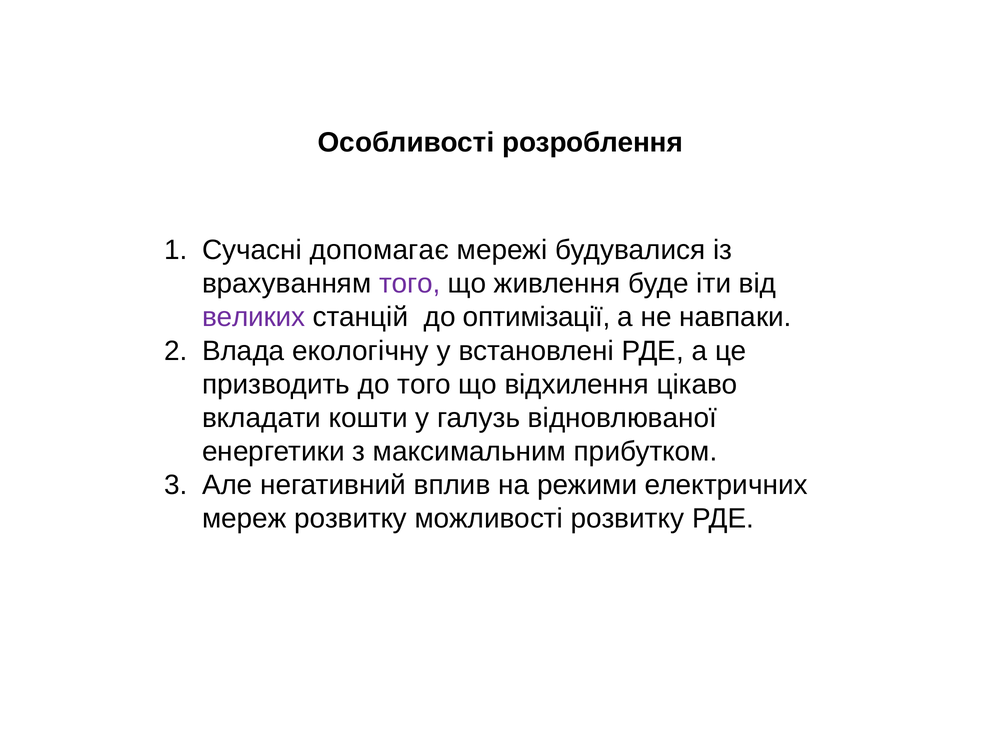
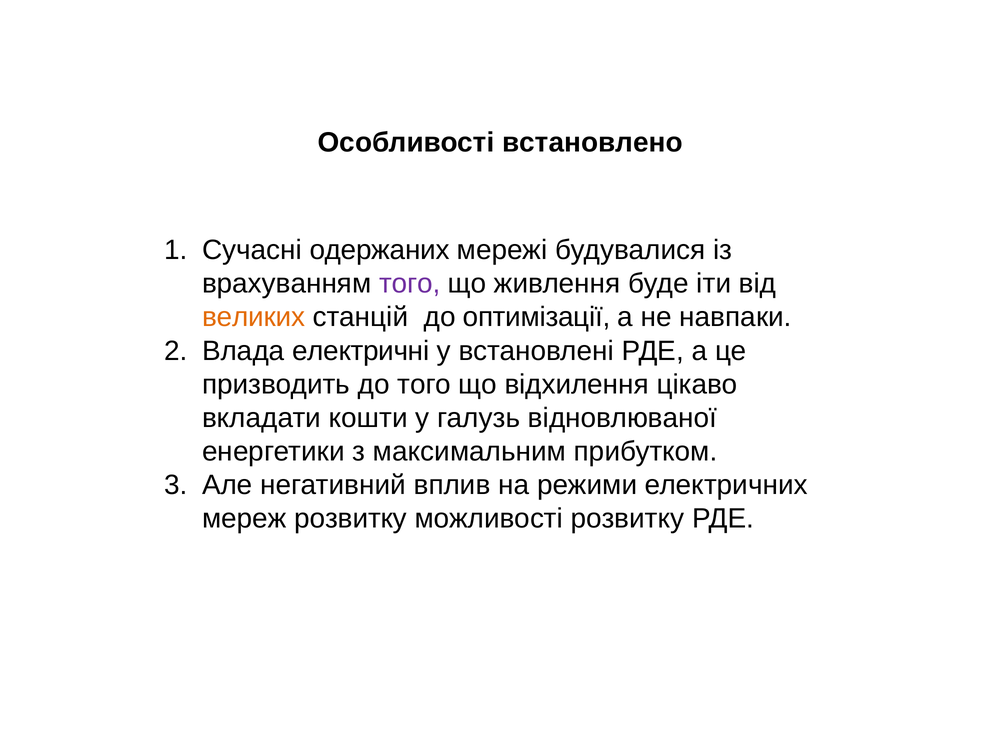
розроблення: розроблення -> встановлено
допомагає: допомагає -> одержаних
великих colour: purple -> orange
екологічну: екологічну -> електричні
